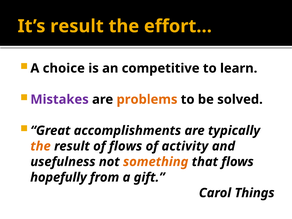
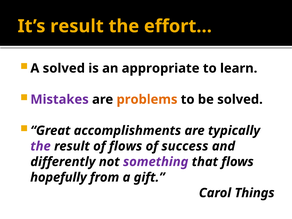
A choice: choice -> solved
competitive: competitive -> appropriate
the at (41, 146) colour: orange -> purple
activity: activity -> success
usefulness: usefulness -> differently
something colour: orange -> purple
